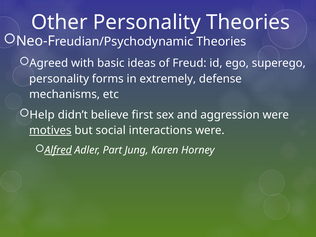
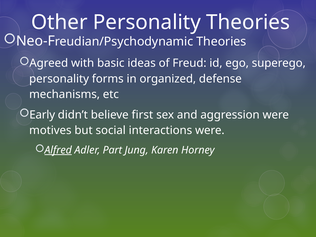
extremely: extremely -> organized
Help: Help -> Early
motives underline: present -> none
